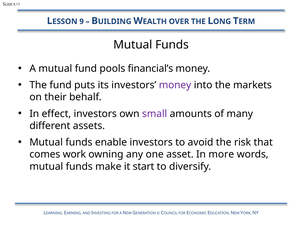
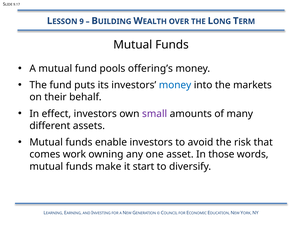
financial’s: financial’s -> offering’s
money at (175, 85) colour: purple -> blue
more: more -> those
